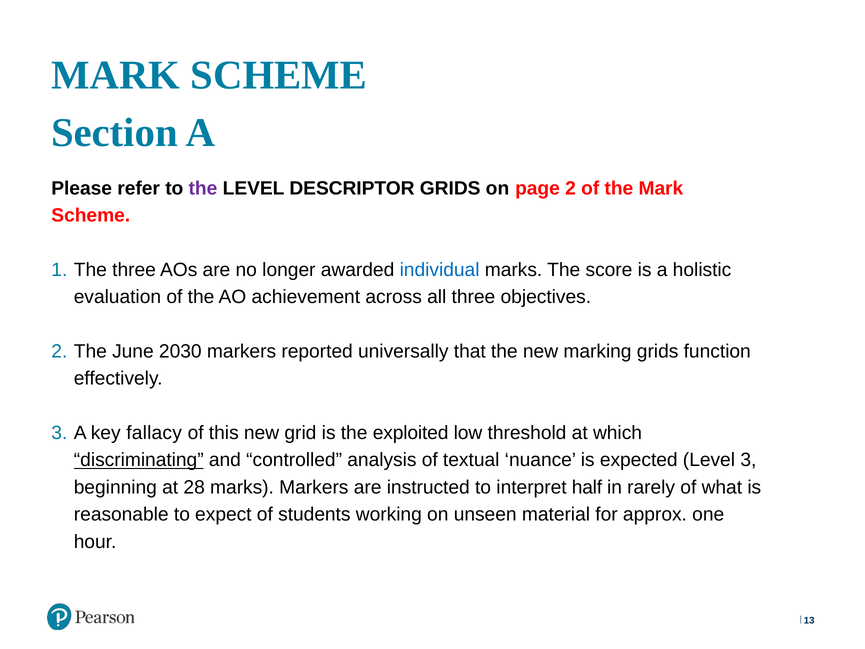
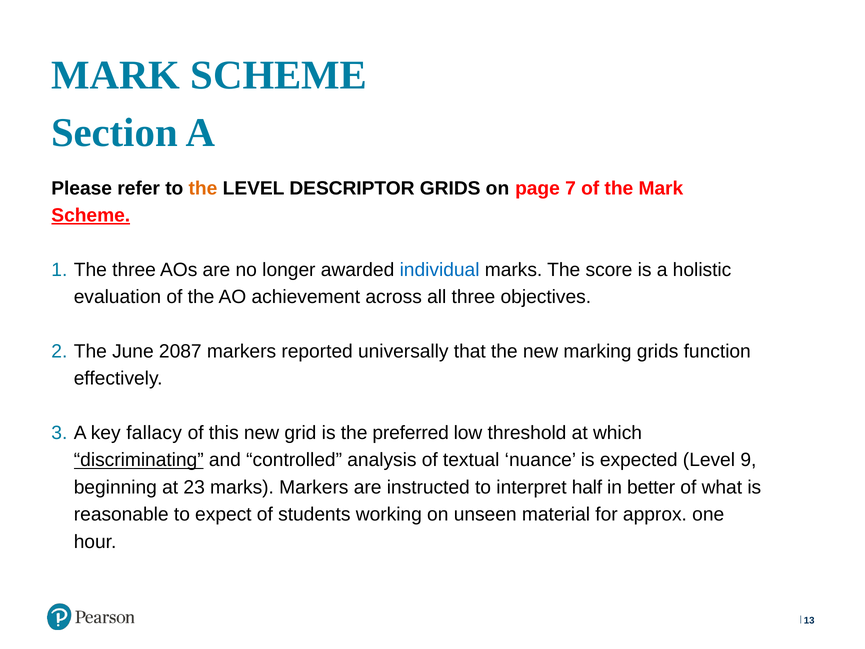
the at (203, 188) colour: purple -> orange
page 2: 2 -> 7
Scheme at (91, 215) underline: none -> present
2030: 2030 -> 2087
exploited: exploited -> preferred
Level 3: 3 -> 9
28: 28 -> 23
rarely: rarely -> better
